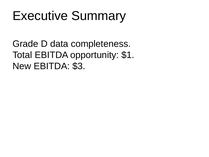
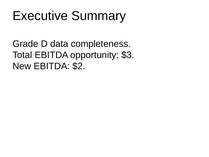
$1: $1 -> $3
$3: $3 -> $2
